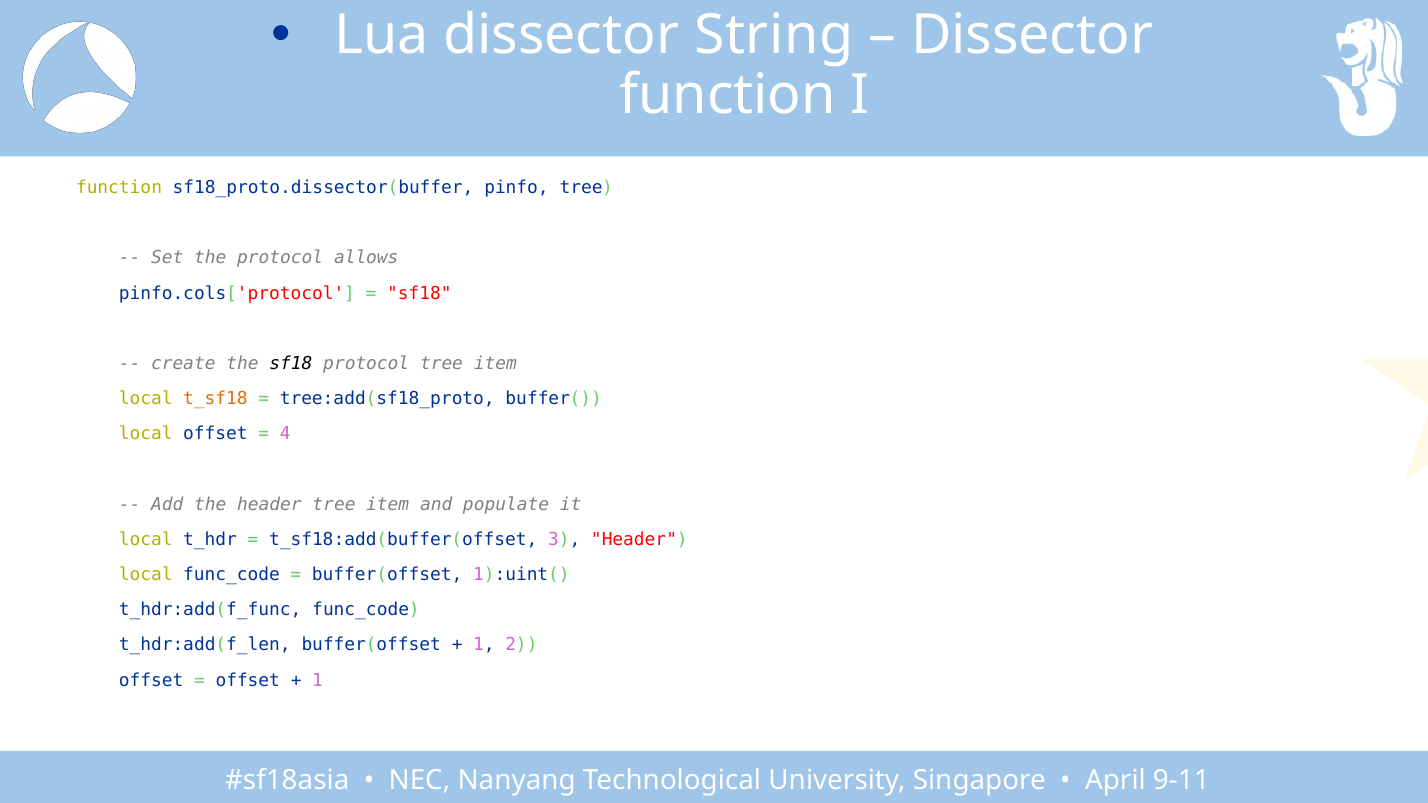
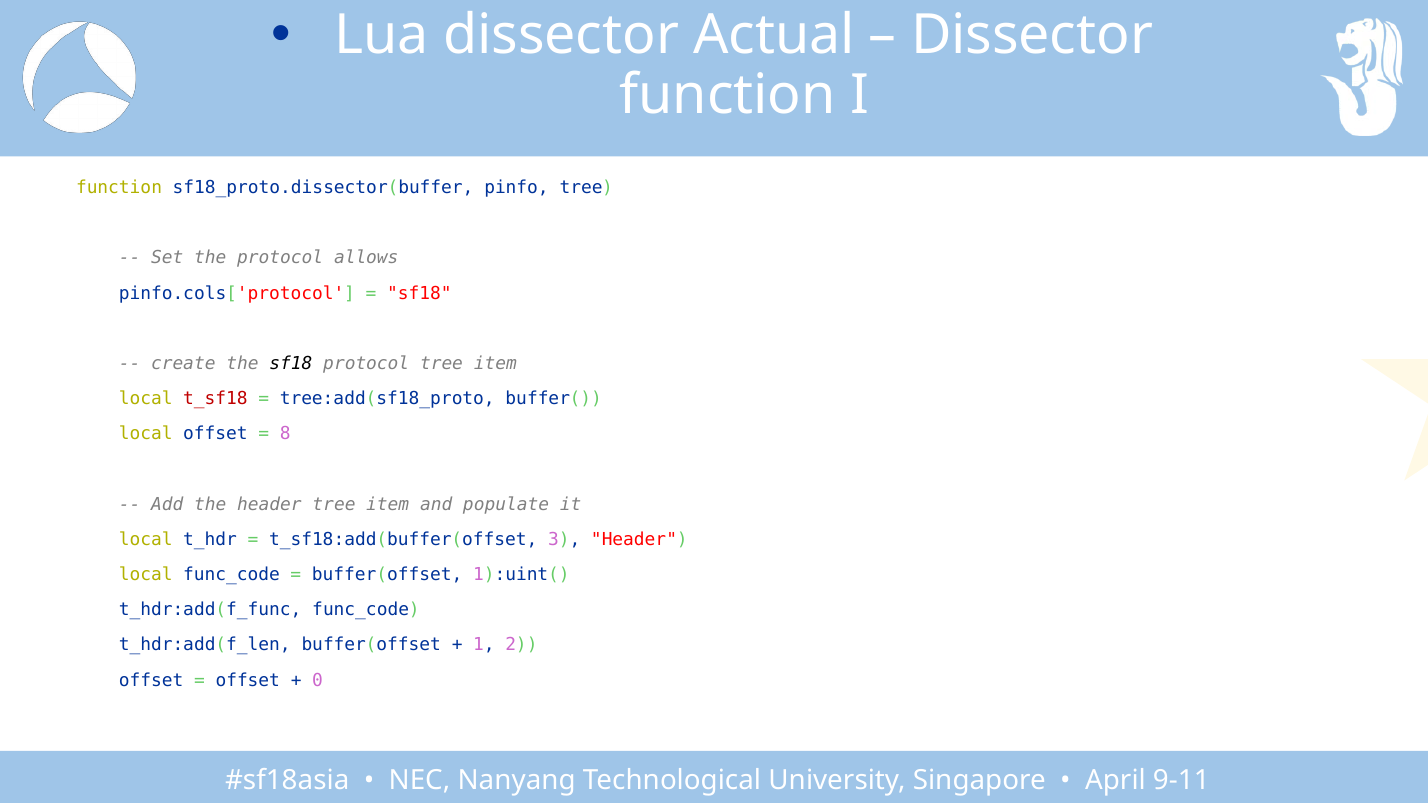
String: String -> Actual
t_sf18 colour: orange -> red
4: 4 -> 8
1 at (318, 680): 1 -> 0
